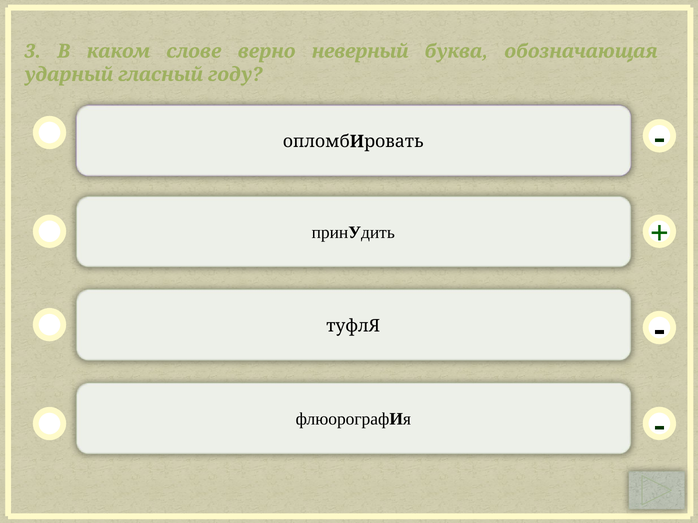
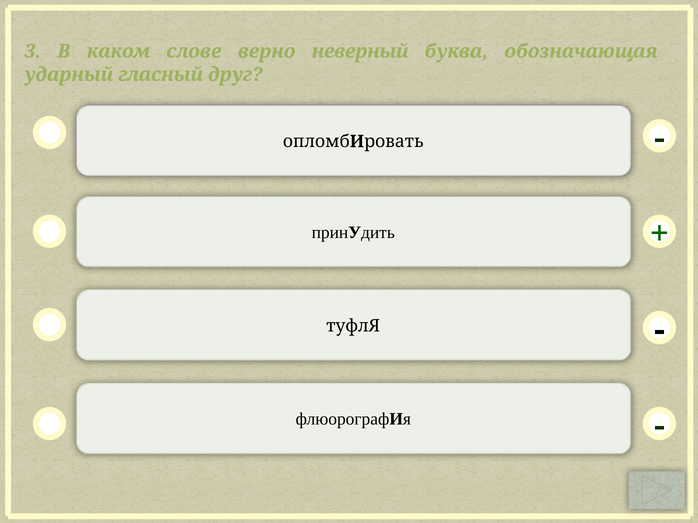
году: году -> друг
